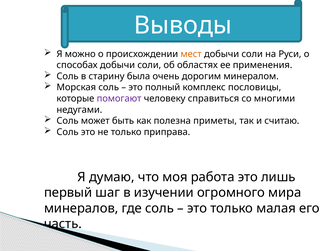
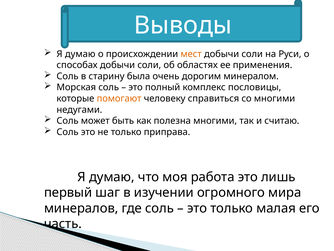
можно at (80, 54): можно -> думаю
помогают colour: purple -> orange
полезна приметы: приметы -> многими
